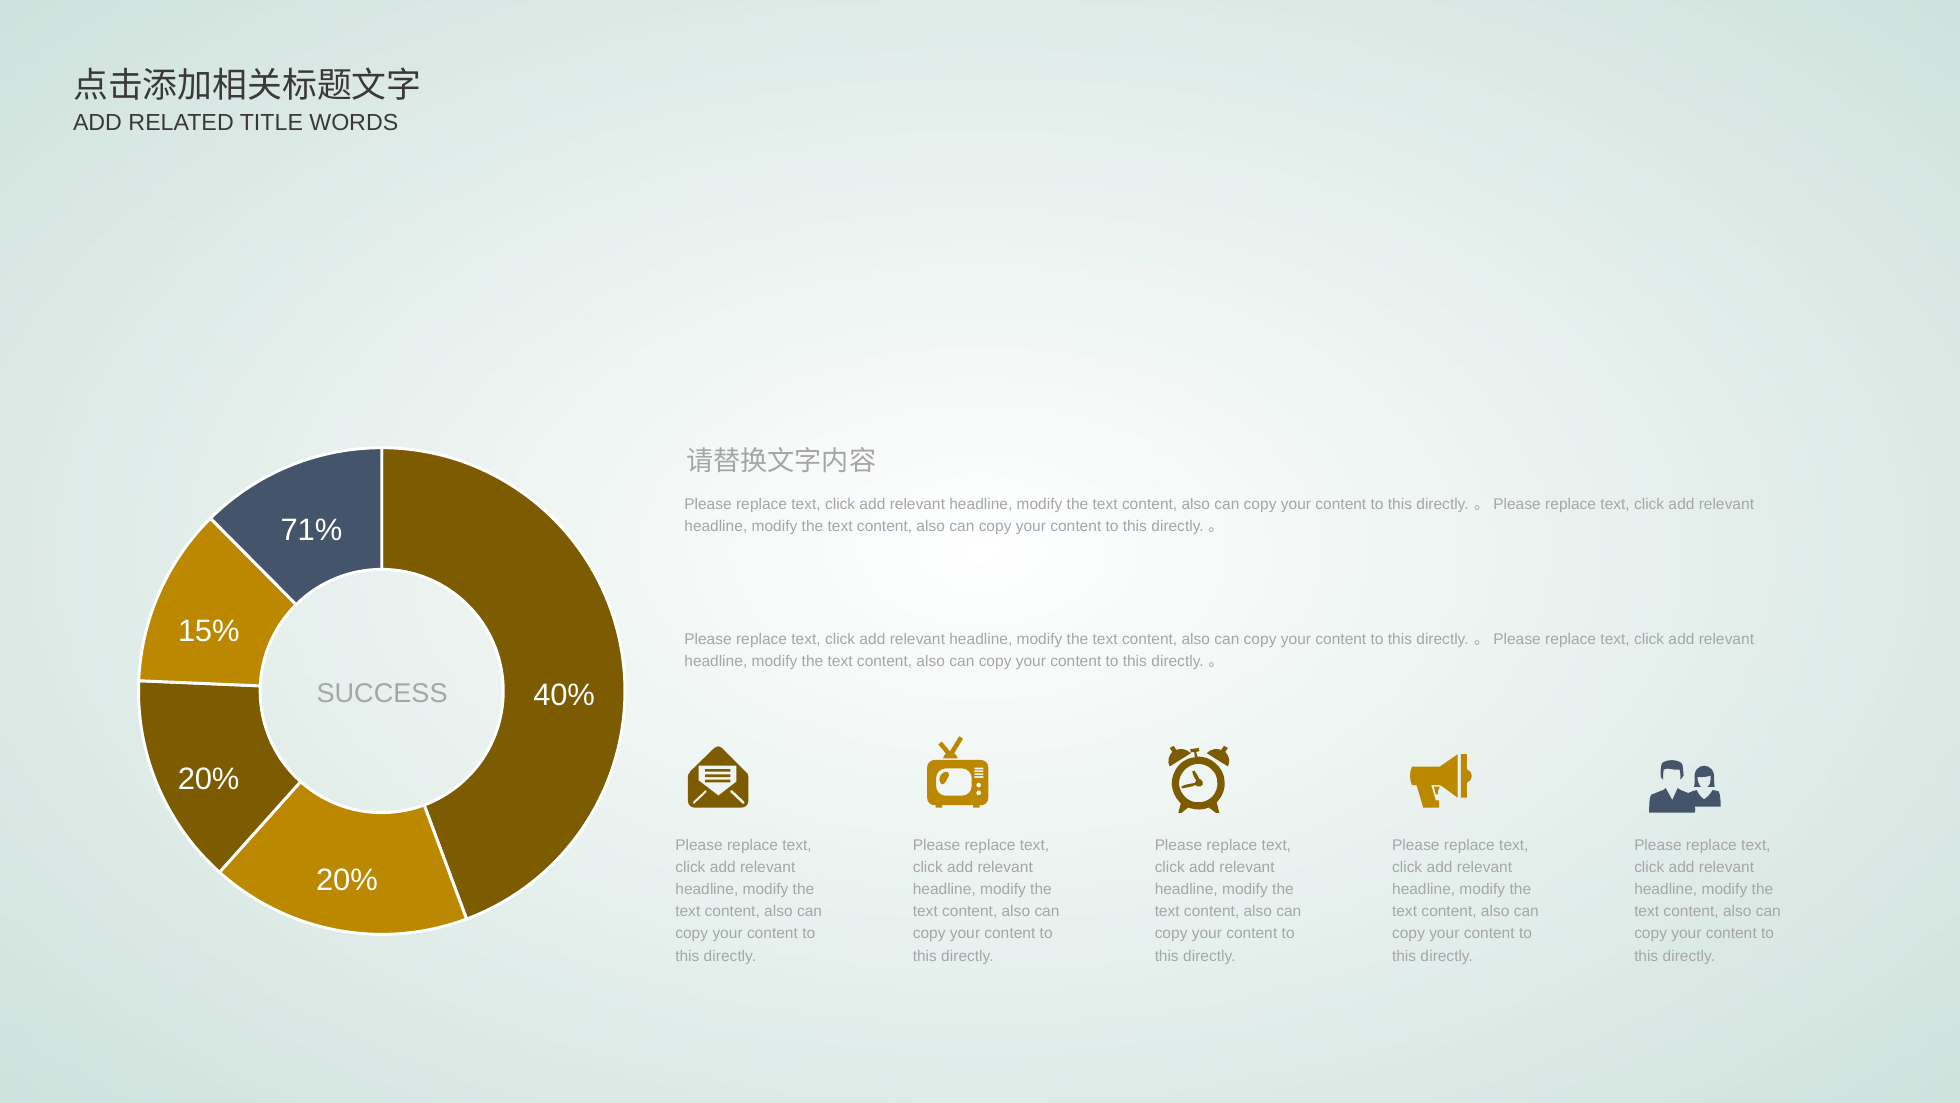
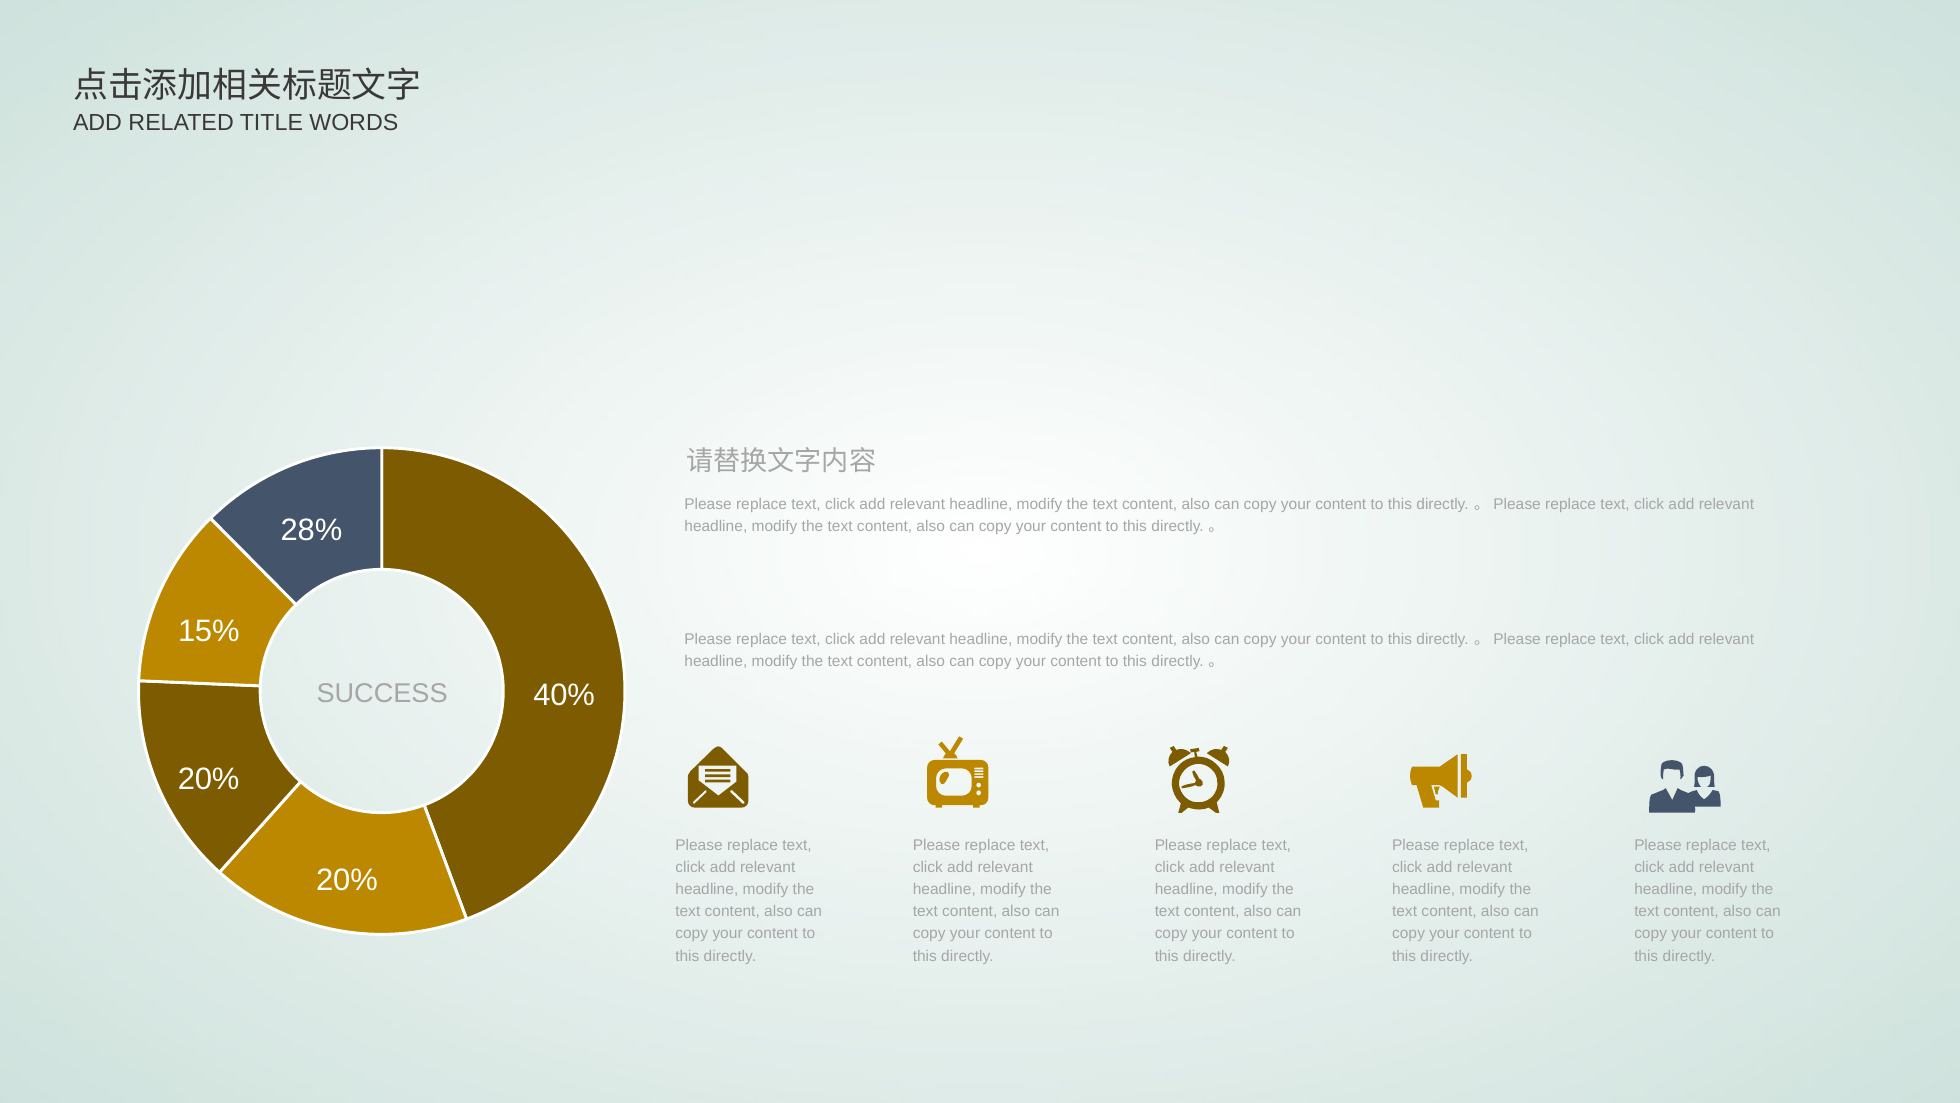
71%: 71% -> 28%
